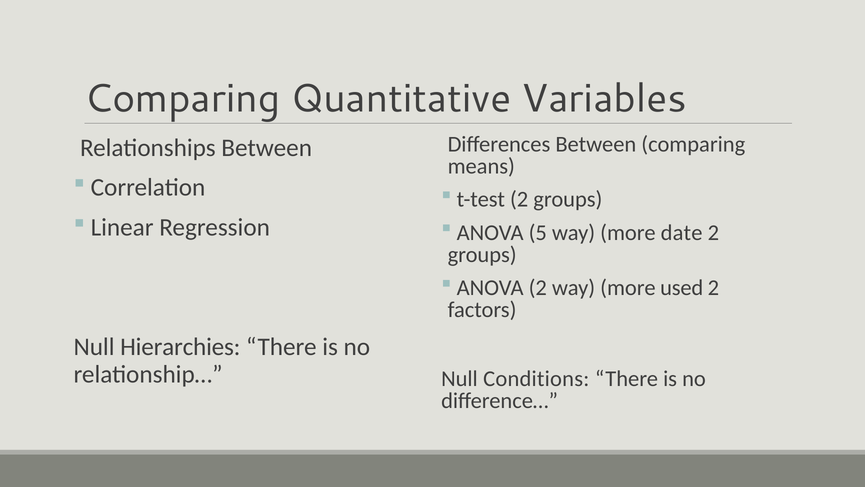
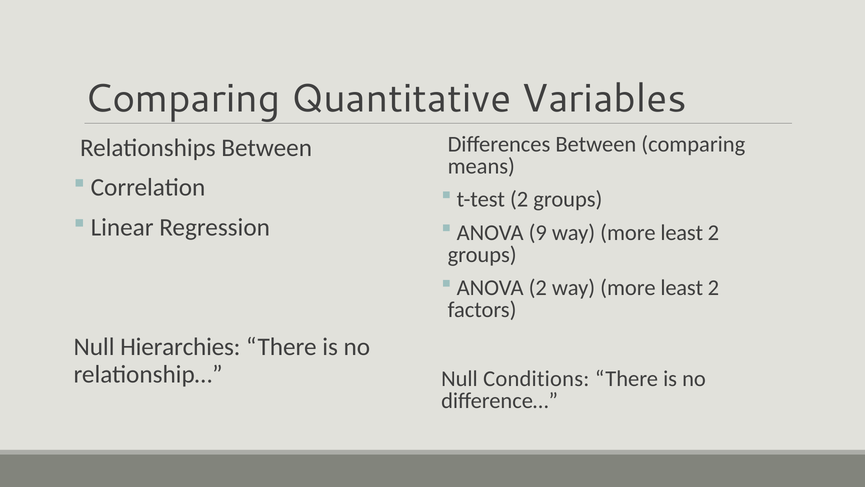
5: 5 -> 9
date at (682, 233): date -> least
2 way more used: used -> least
